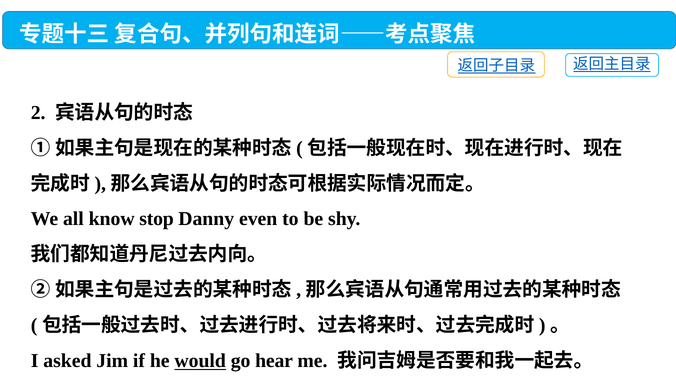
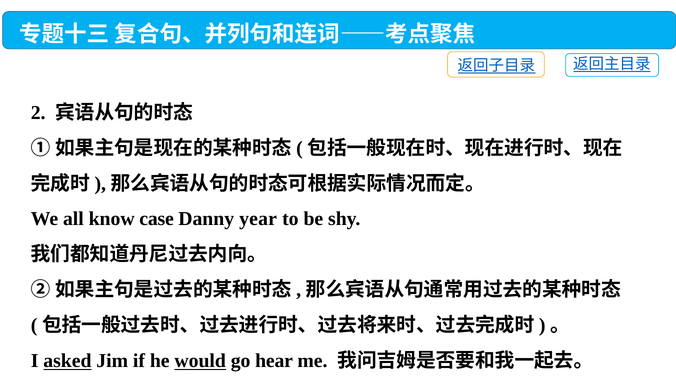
stop: stop -> case
even: even -> year
asked underline: none -> present
